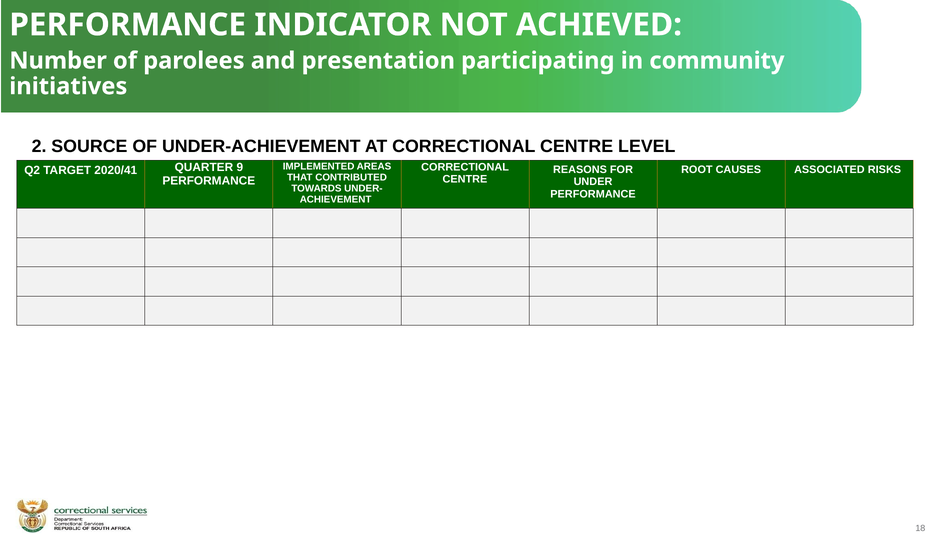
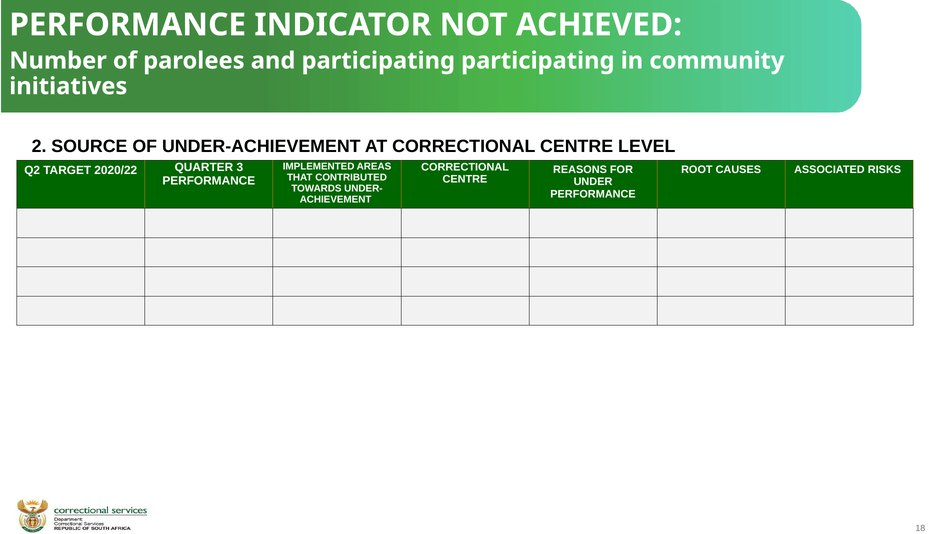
and presentation: presentation -> participating
2020/41: 2020/41 -> 2020/22
9: 9 -> 3
